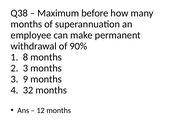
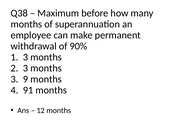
1 8: 8 -> 3
32: 32 -> 91
